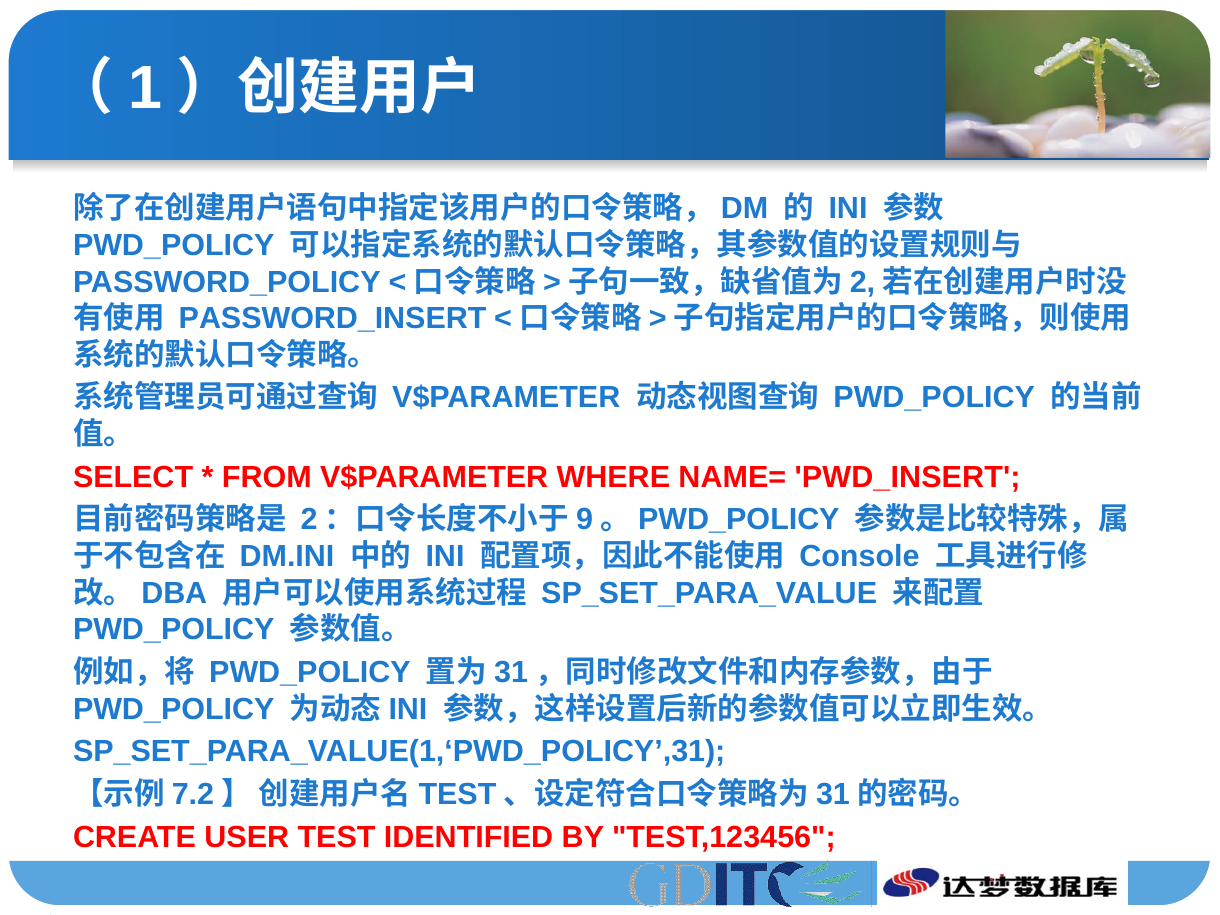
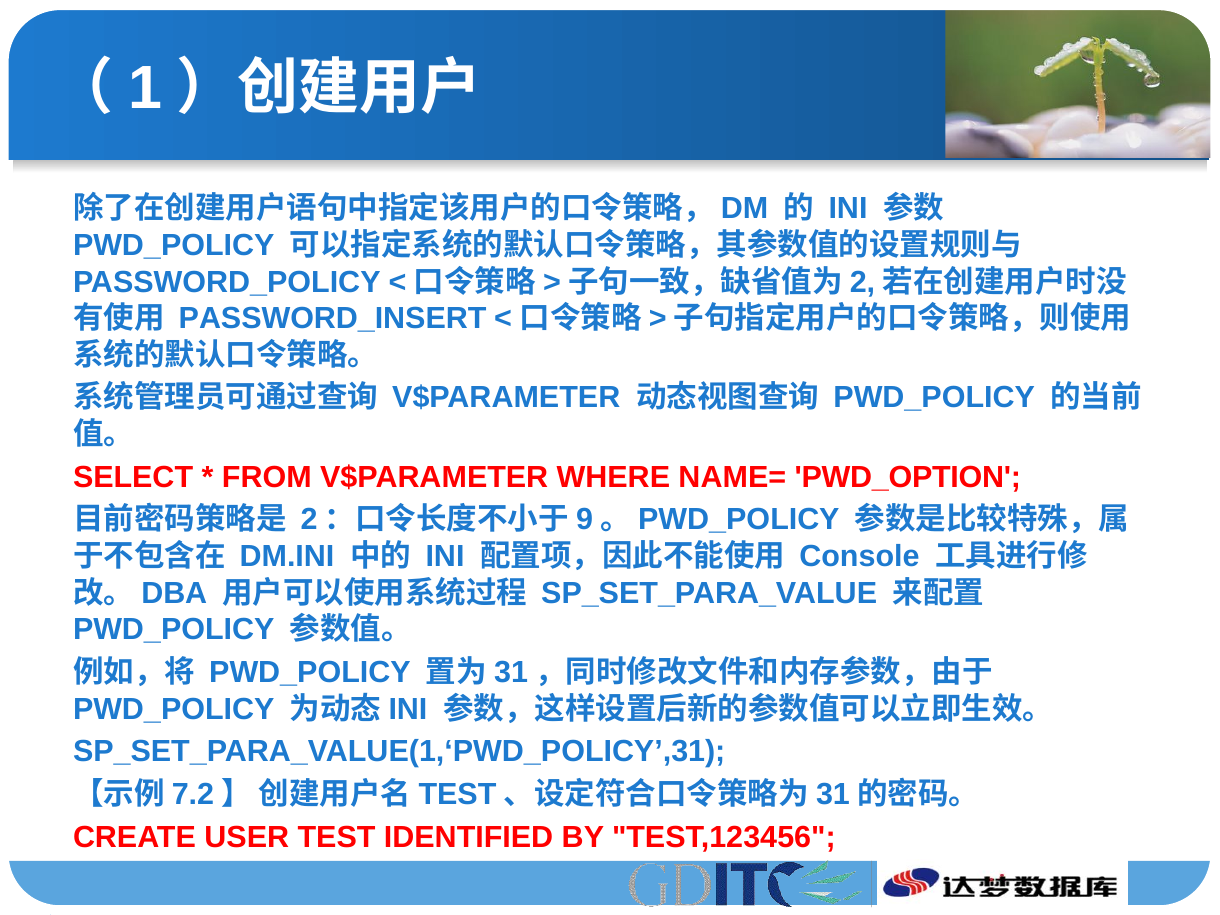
PWD_INSERT: PWD_INSERT -> PWD_OPTION
